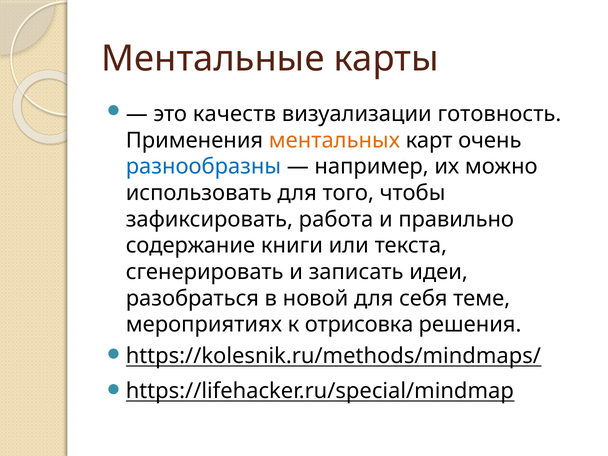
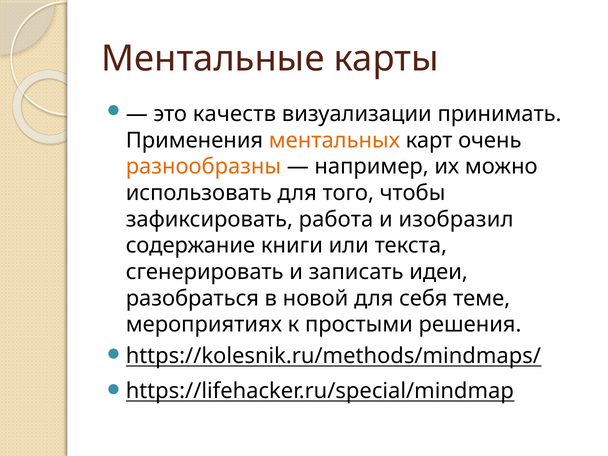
готовность: готовность -> принимать
разнообразны colour: blue -> orange
правильно: правильно -> изобразил
отрисовка: отрисовка -> простыми
